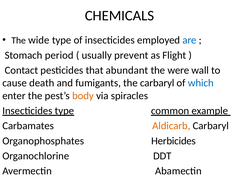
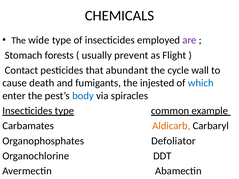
are colour: blue -> purple
period: period -> forests
were: were -> cycle
the carbaryl: carbaryl -> injested
body colour: orange -> blue
Herbicides: Herbicides -> Defoliator
